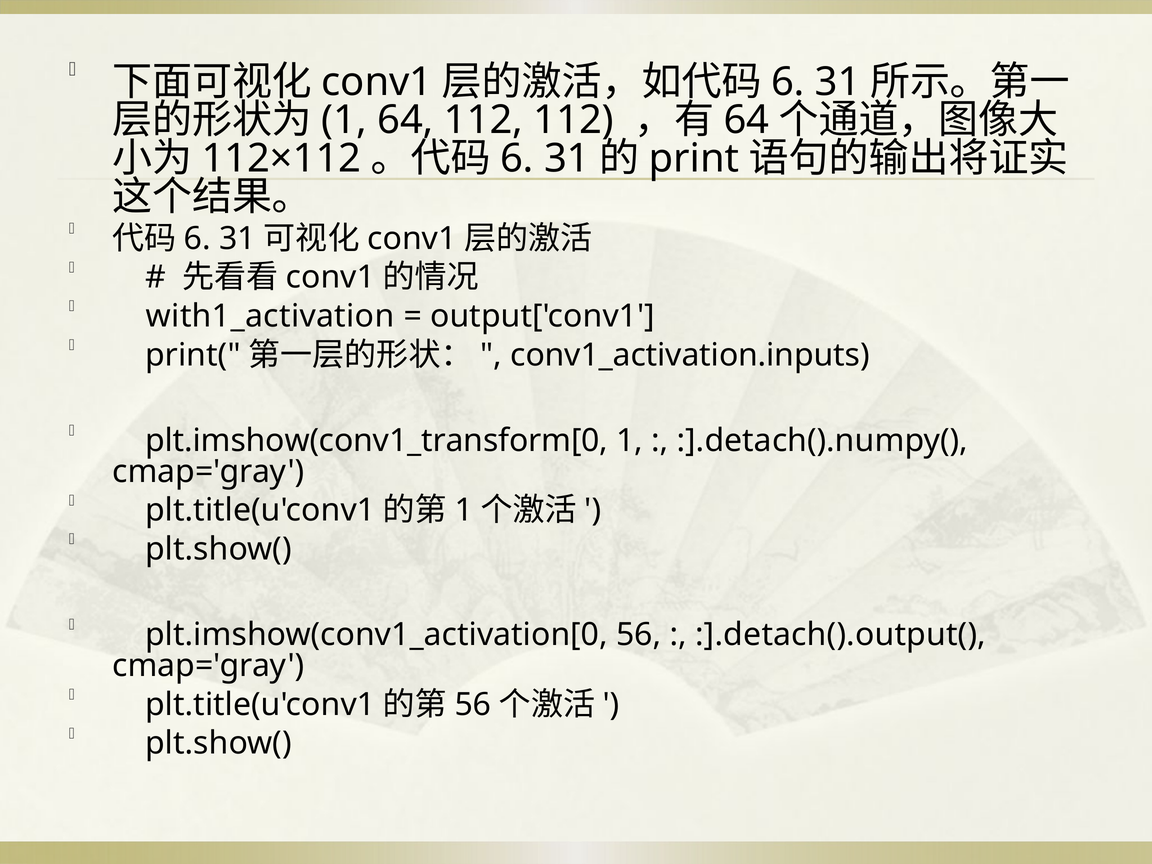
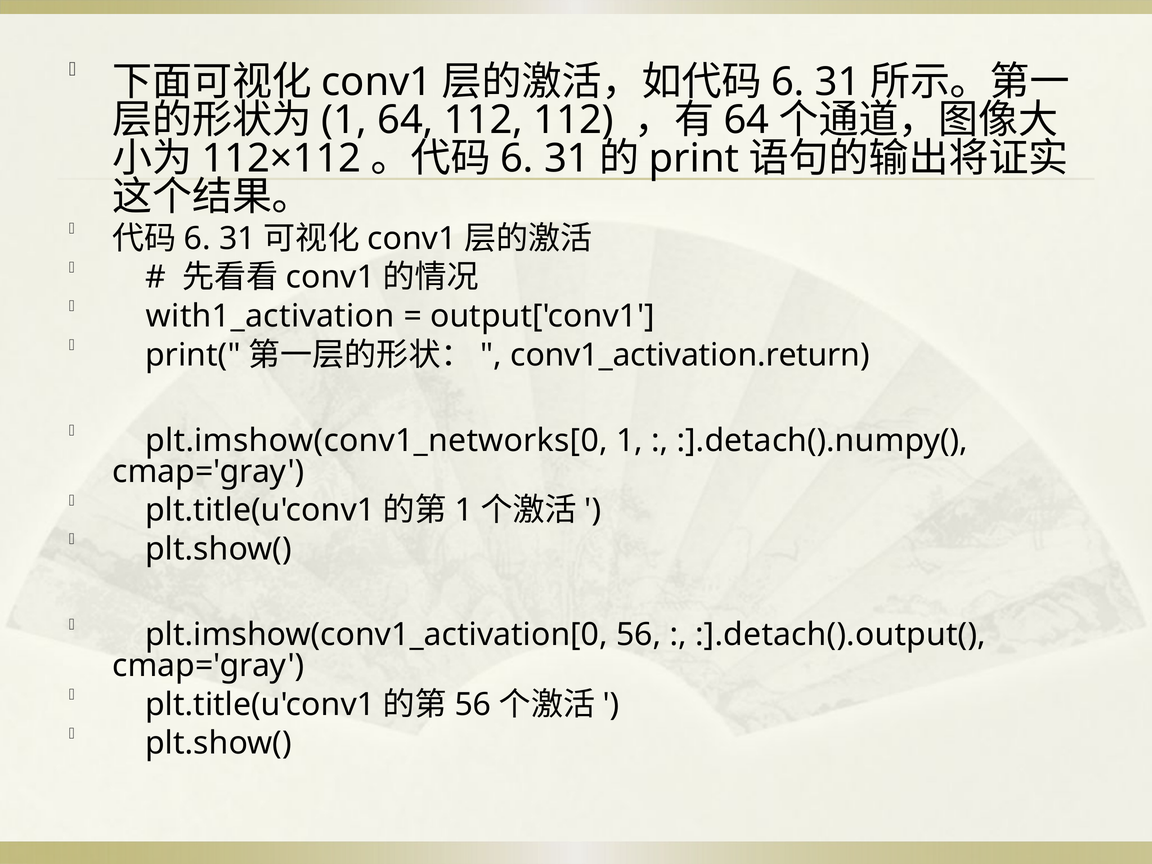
conv1_activation.inputs: conv1_activation.inputs -> conv1_activation.return
plt.imshow(conv1_transform[0: plt.imshow(conv1_transform[0 -> plt.imshow(conv1_networks[0
